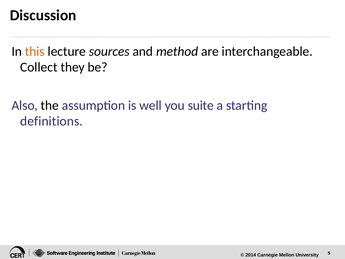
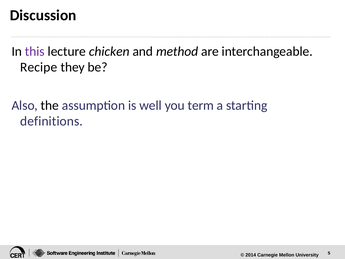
this colour: orange -> purple
sources: sources -> chicken
Collect: Collect -> Recipe
suite: suite -> term
